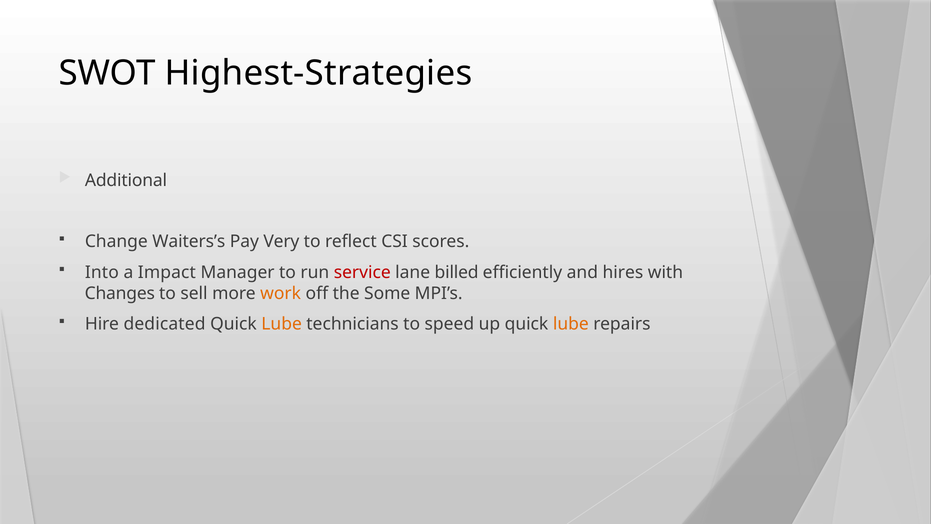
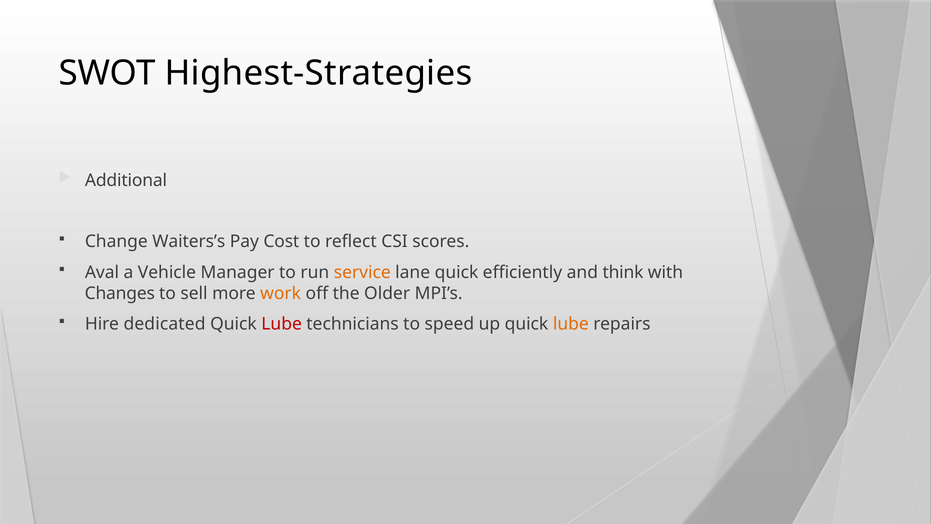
Very: Very -> Cost
Into: Into -> Aval
Impact: Impact -> Vehicle
service colour: red -> orange
lane billed: billed -> quick
hires: hires -> think
Some: Some -> Older
Lube at (282, 324) colour: orange -> red
